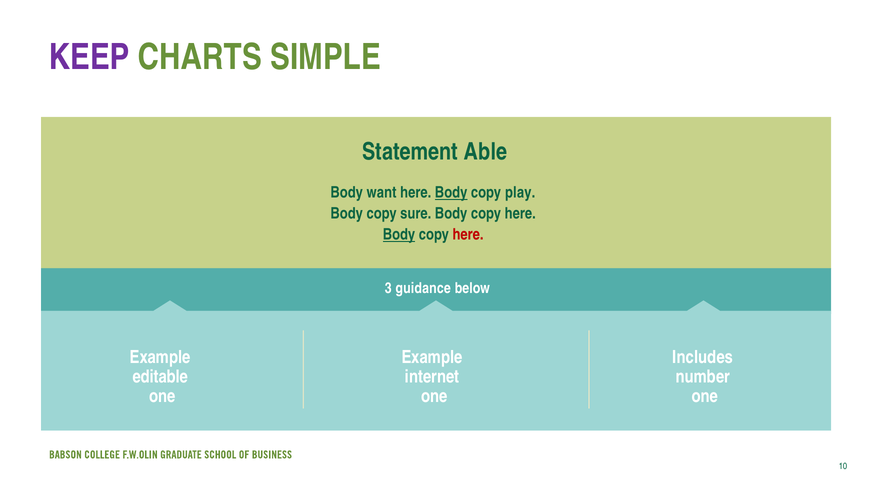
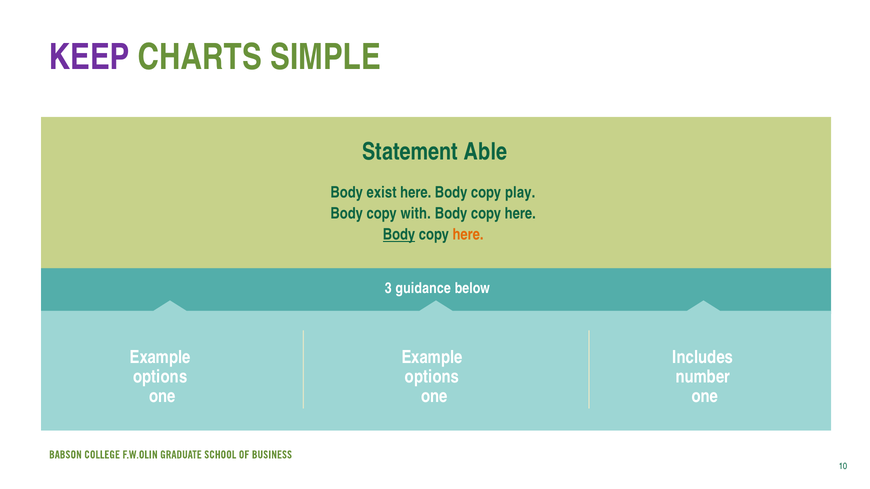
want: want -> exist
Body at (451, 193) underline: present -> none
sure: sure -> with
here at (468, 235) colour: red -> orange
editable at (160, 377): editable -> options
internet at (432, 377): internet -> options
